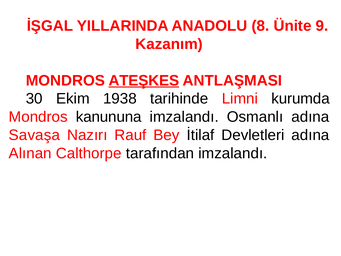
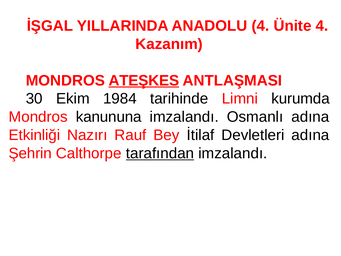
ANADOLU 8: 8 -> 4
Ünite 9: 9 -> 4
1938: 1938 -> 1984
Savaşa: Savaşa -> Etkinliği
Alınan: Alınan -> Şehrin
tarafından underline: none -> present
